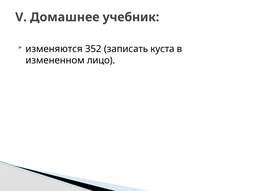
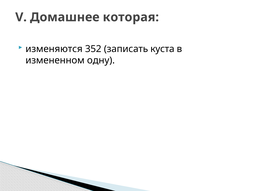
учебник: учебник -> которая
лицо: лицо -> одну
